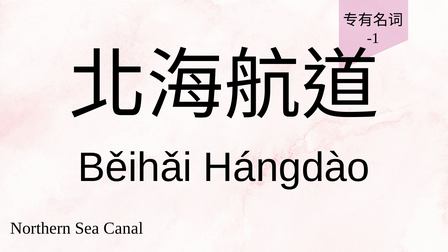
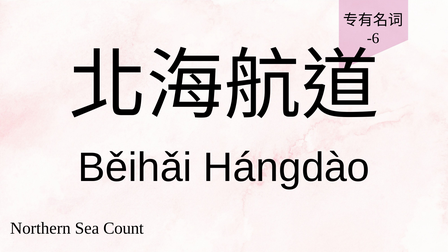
-1: -1 -> -6
Canal: Canal -> Count
